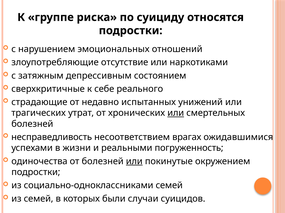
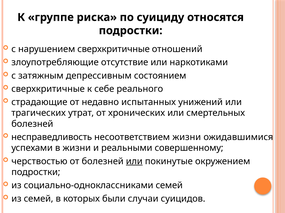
нарушением эмоциональных: эмоциональных -> сверхкритичные
или at (176, 113) underline: present -> none
несоответствием врагах: врагах -> жизни
погруженность: погруженность -> совершенному
одиночества: одиночества -> черствостью
